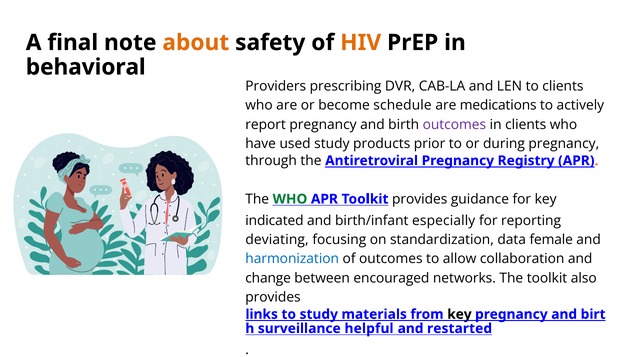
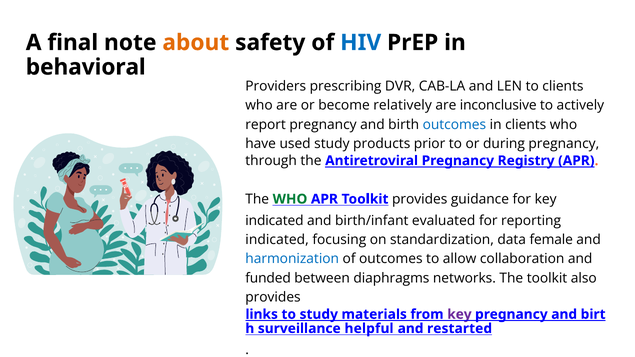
HIV colour: orange -> blue
schedule: schedule -> relatively
medications: medications -> inconclusive
outcomes at (454, 125) colour: purple -> blue
especially: especially -> evaluated
deviating at (277, 240): deviating -> indicated
change: change -> funded
encouraged: encouraged -> diaphragms
key at (459, 314) colour: black -> purple
